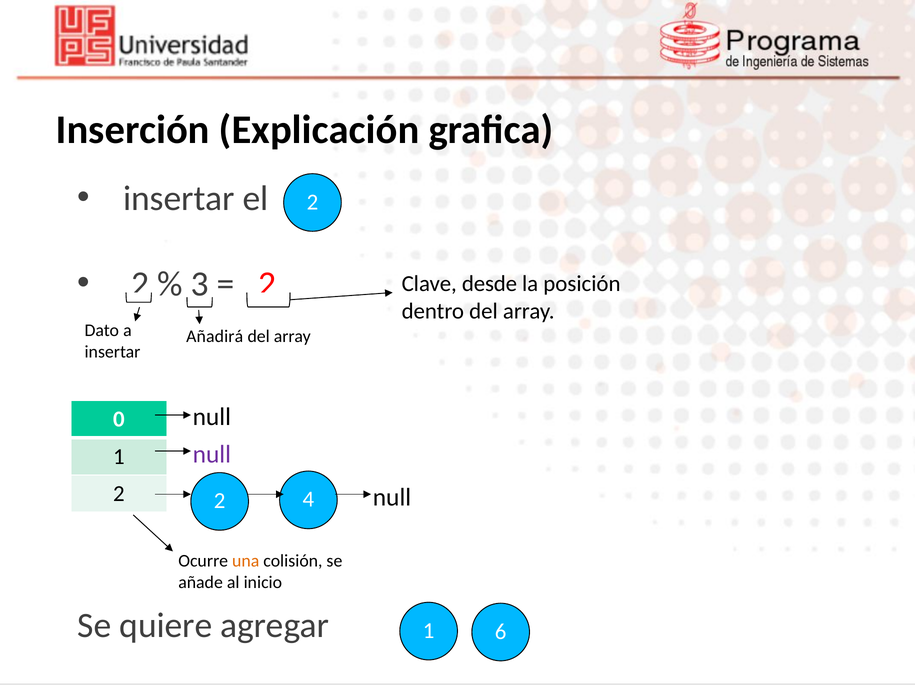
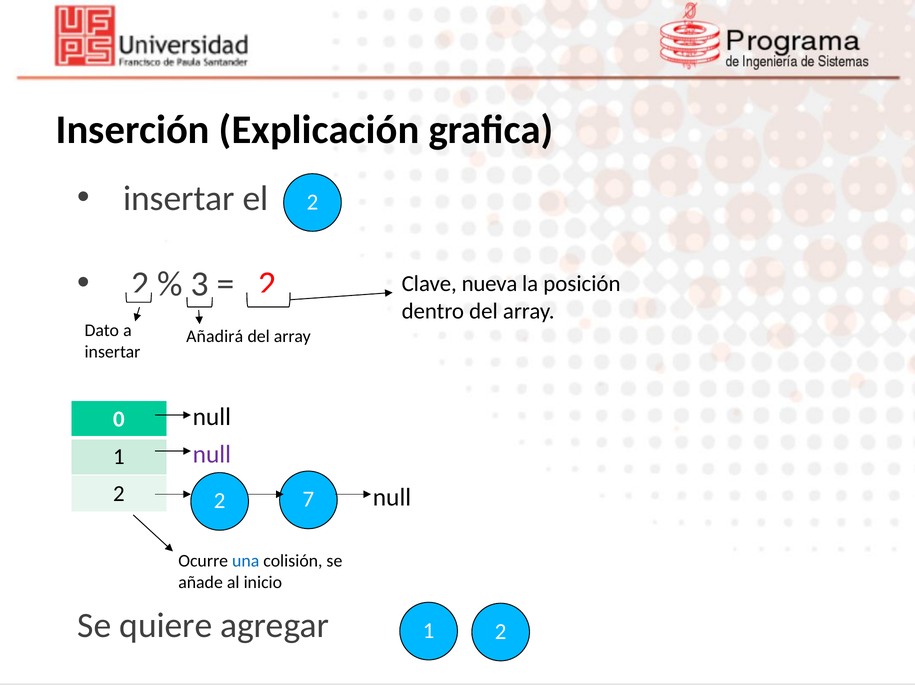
desde: desde -> nueva
4: 4 -> 7
una colour: orange -> blue
6 at (501, 632): 6 -> 2
